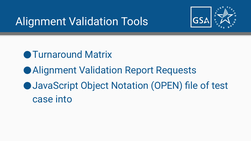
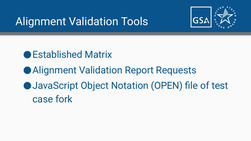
Turnaround: Turnaround -> Established
into: into -> fork
